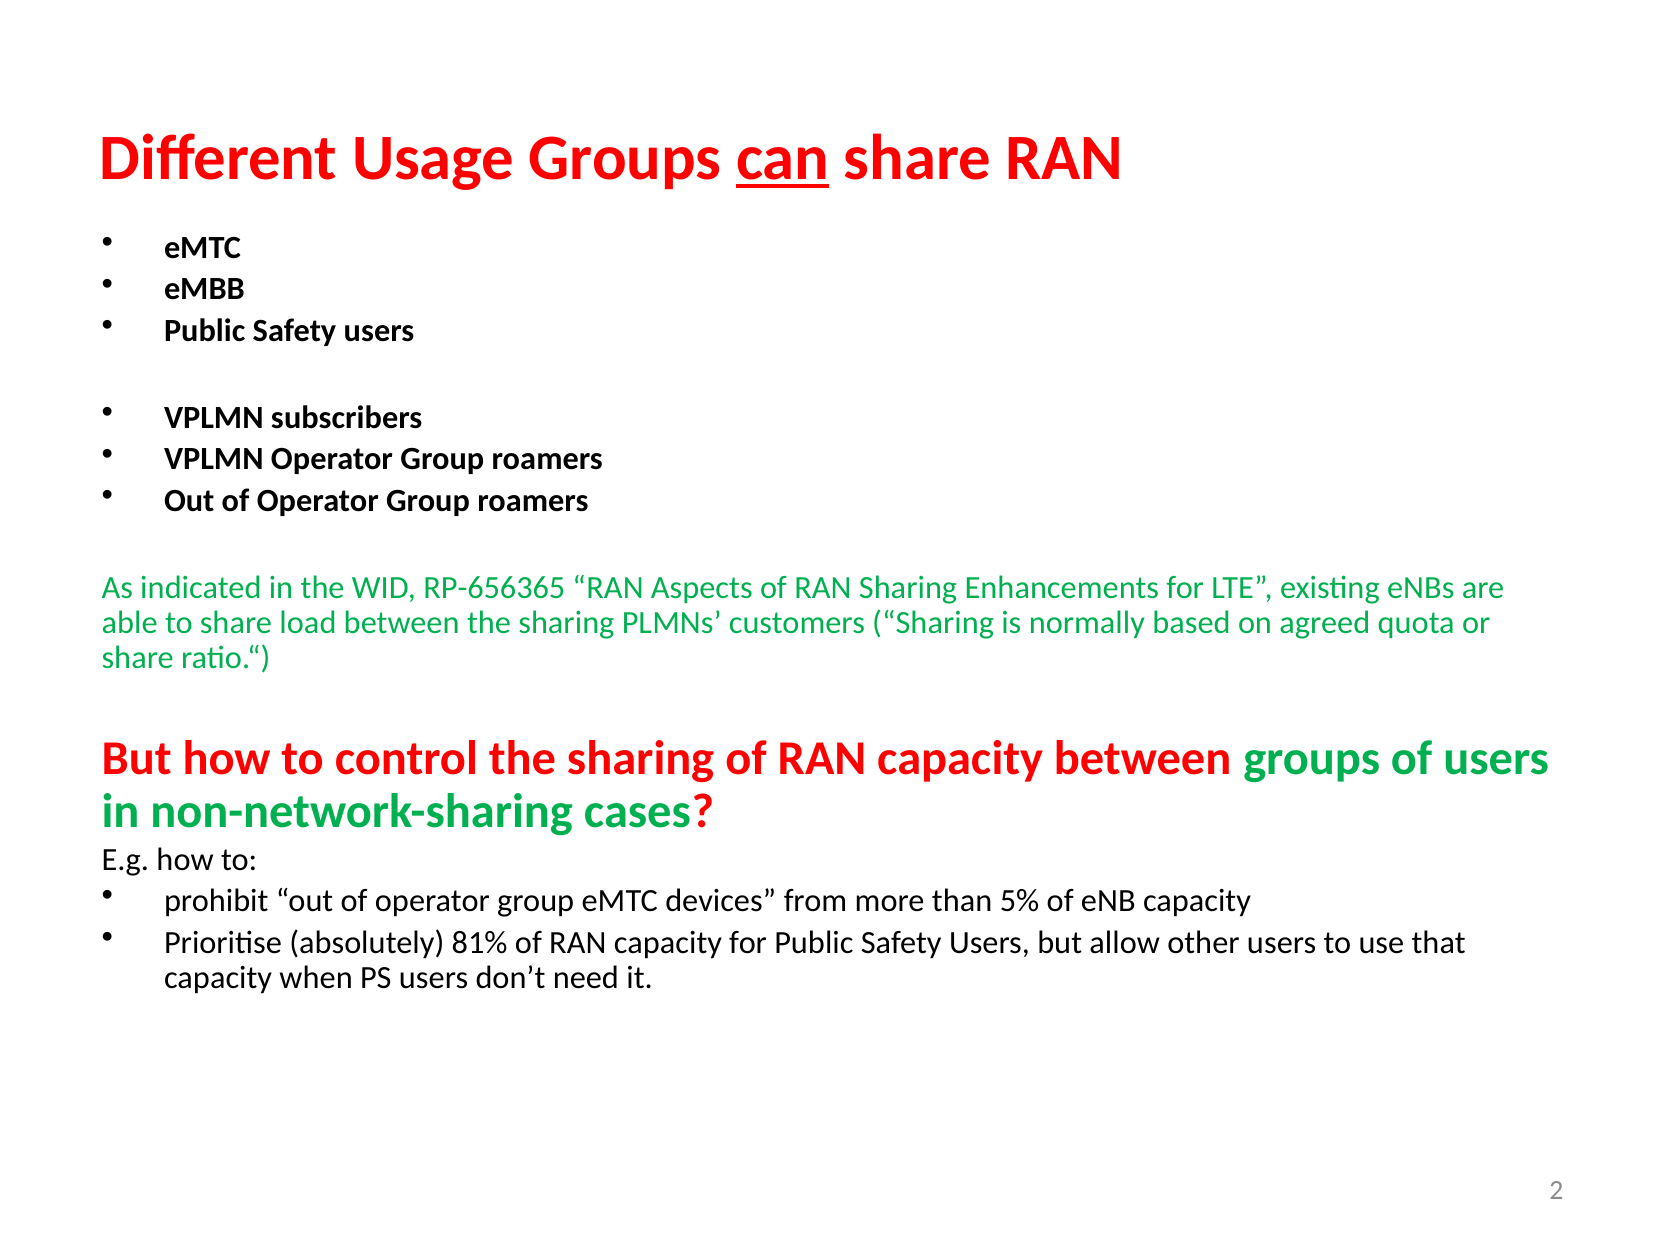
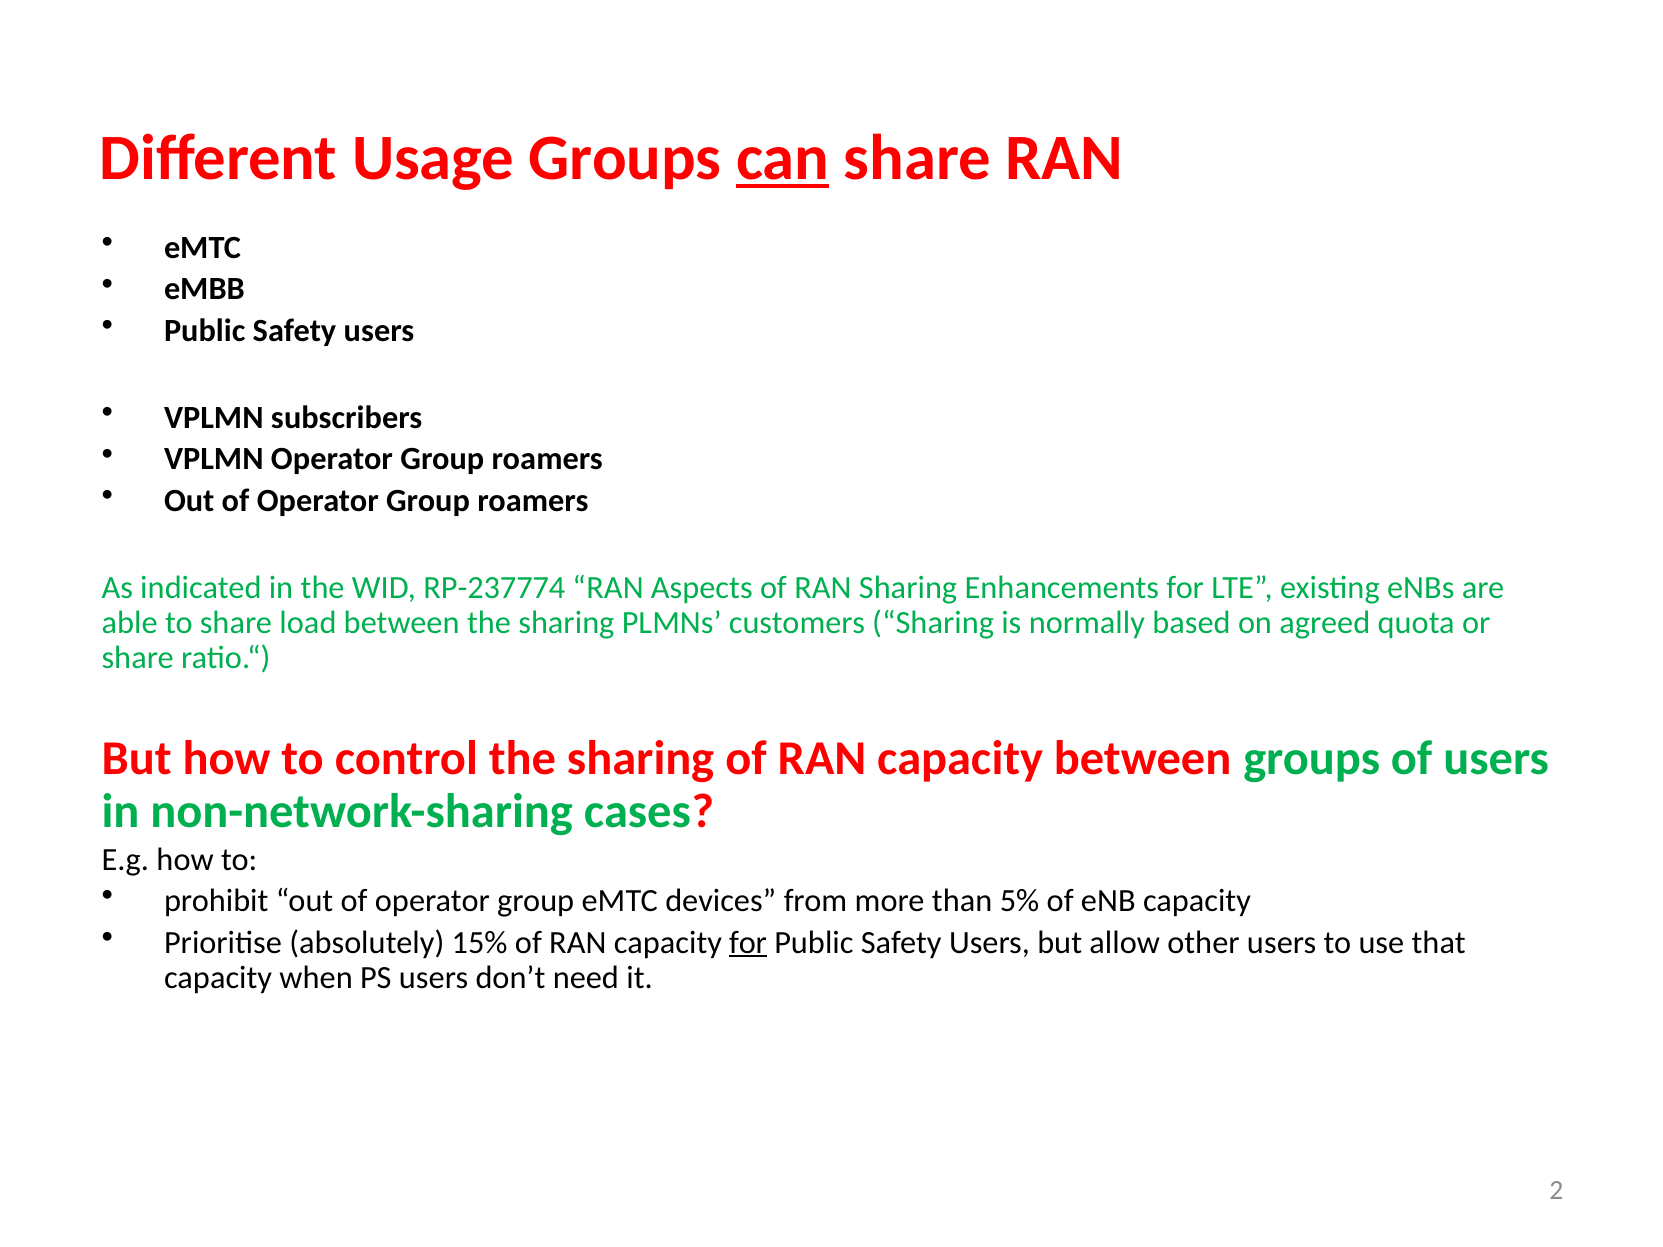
RP-656365: RP-656365 -> RP-237774
81%: 81% -> 15%
for at (748, 943) underline: none -> present
